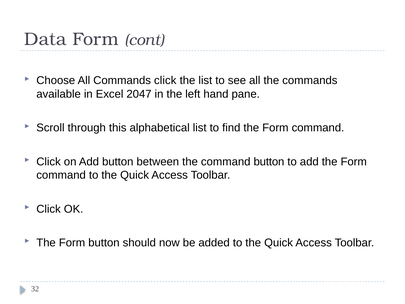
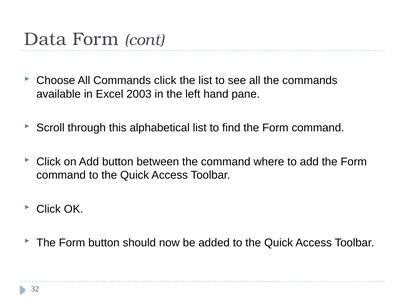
2047: 2047 -> 2003
command button: button -> where
